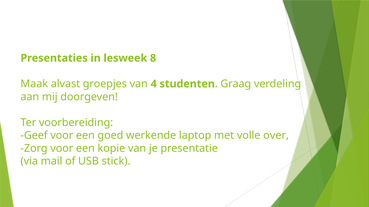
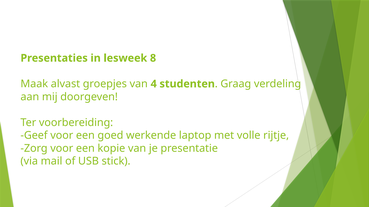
over: over -> rijtje
